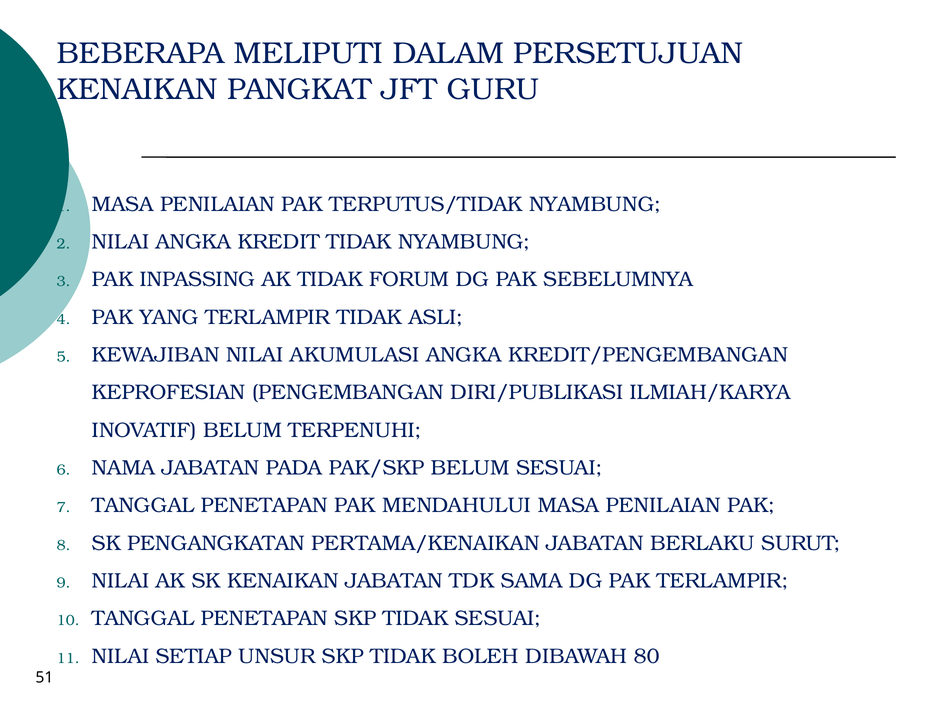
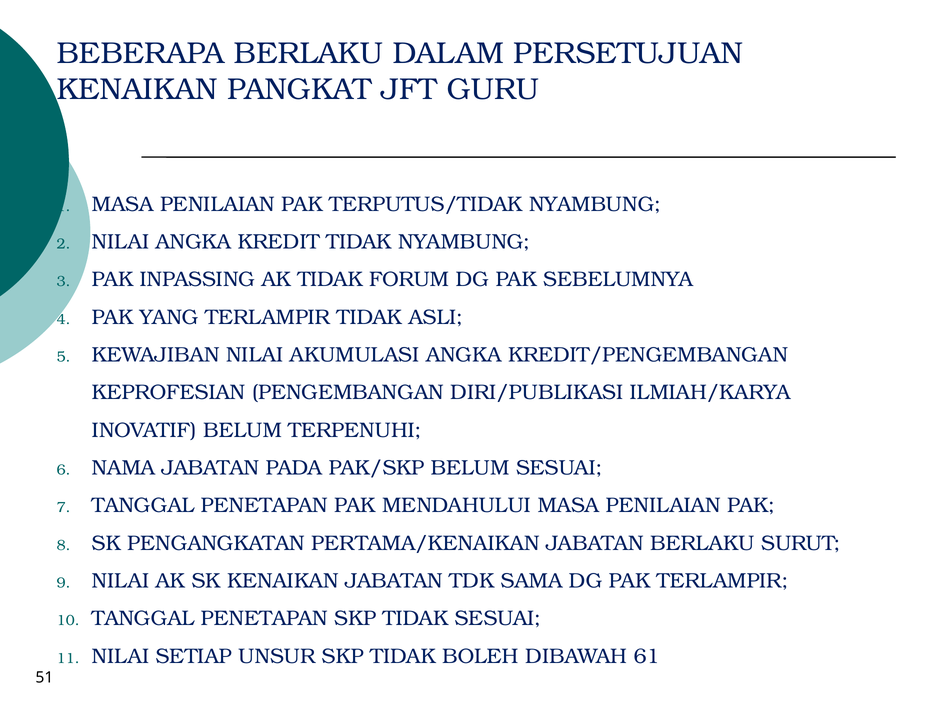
BEBERAPA MELIPUTI: MELIPUTI -> BERLAKU
80: 80 -> 61
